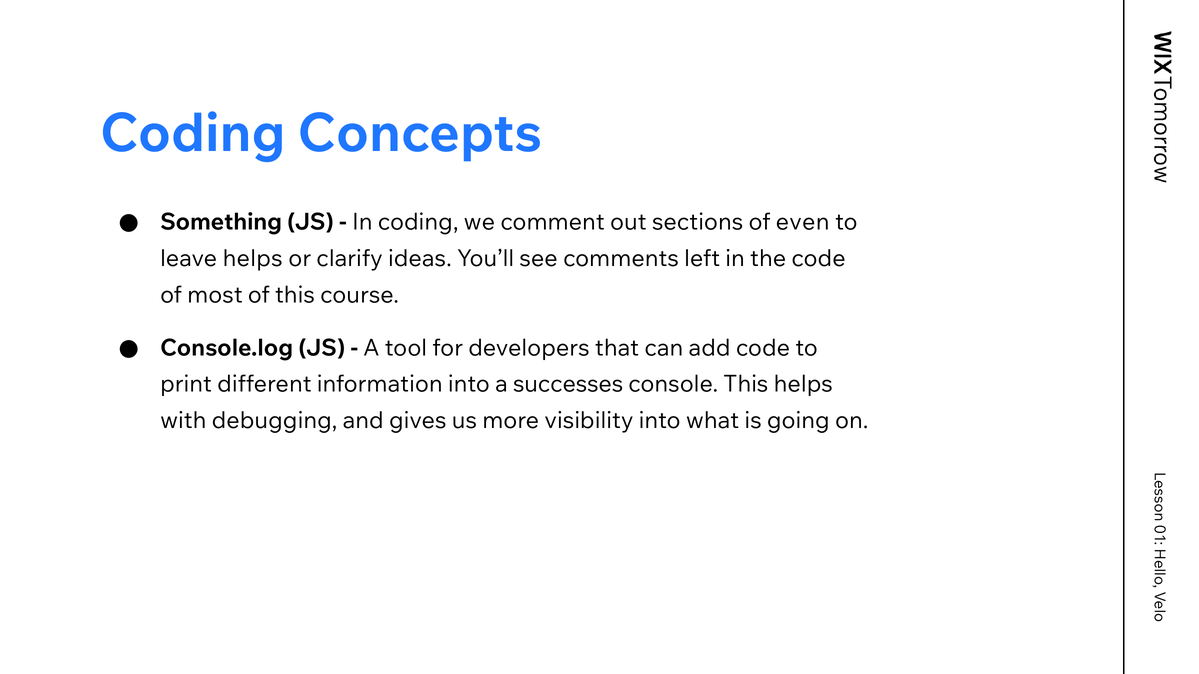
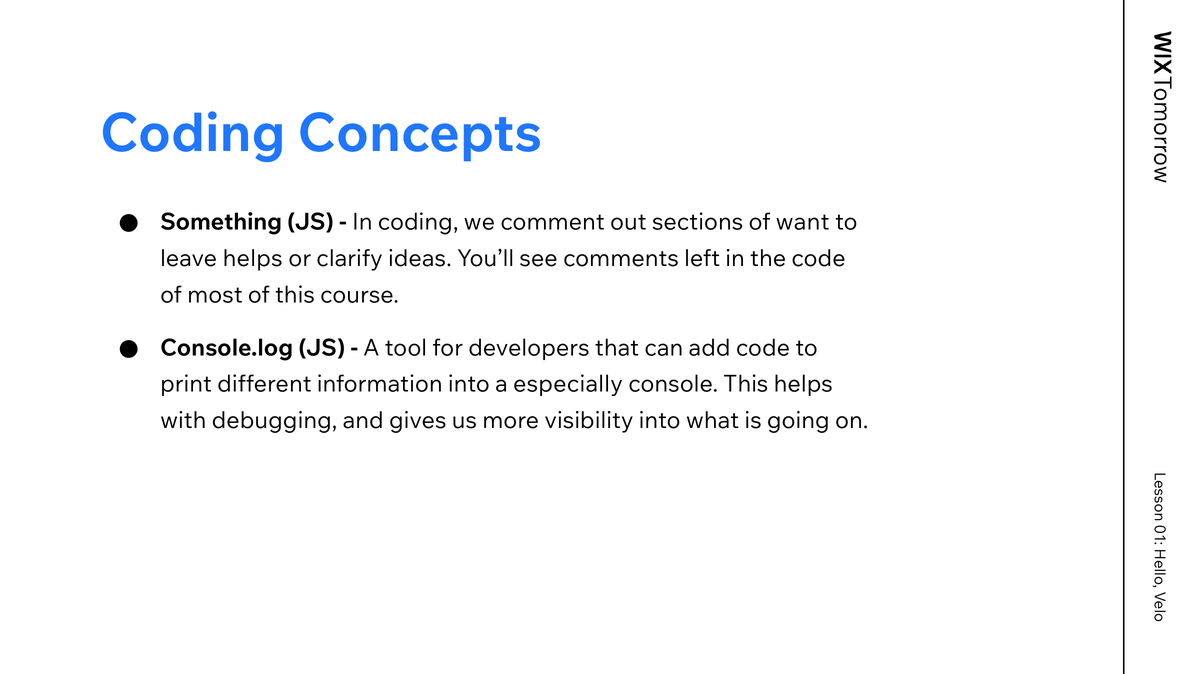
even: even -> want
successes: successes -> especially
